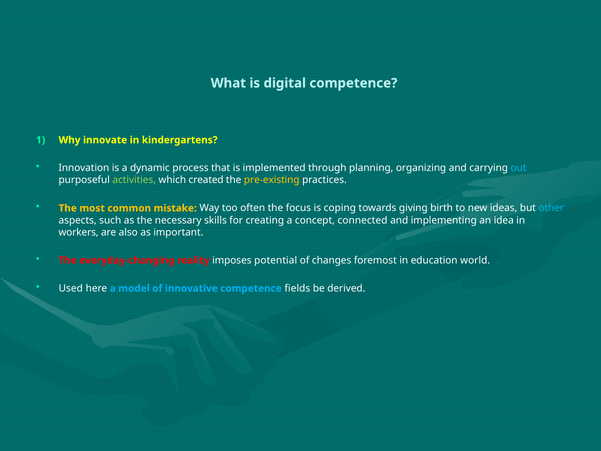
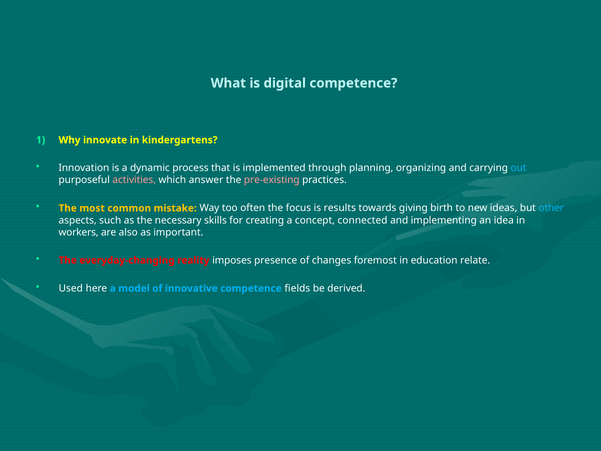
activities colour: light green -> pink
created: created -> answer
pre-existing colour: yellow -> pink
coping: coping -> results
potential: potential -> presence
world: world -> relate
